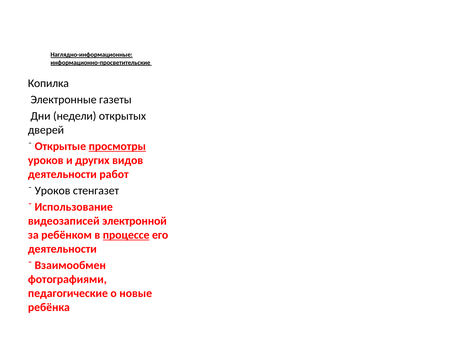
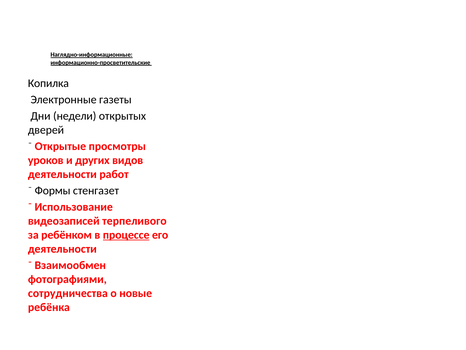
просмотры underline: present -> none
Уроков at (53, 190): Уроков -> Формы
электронной: электронной -> терпеливого
педагогические: педагогические -> сотрудничества
